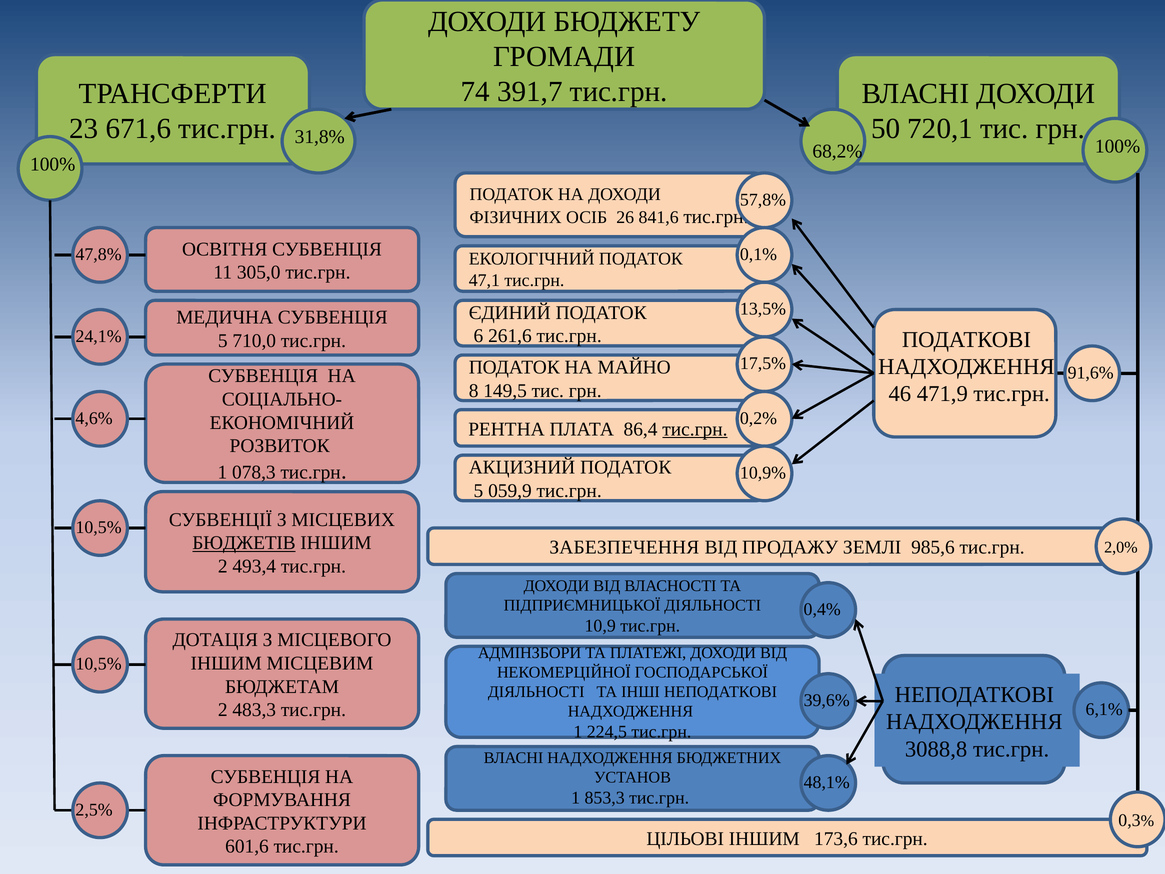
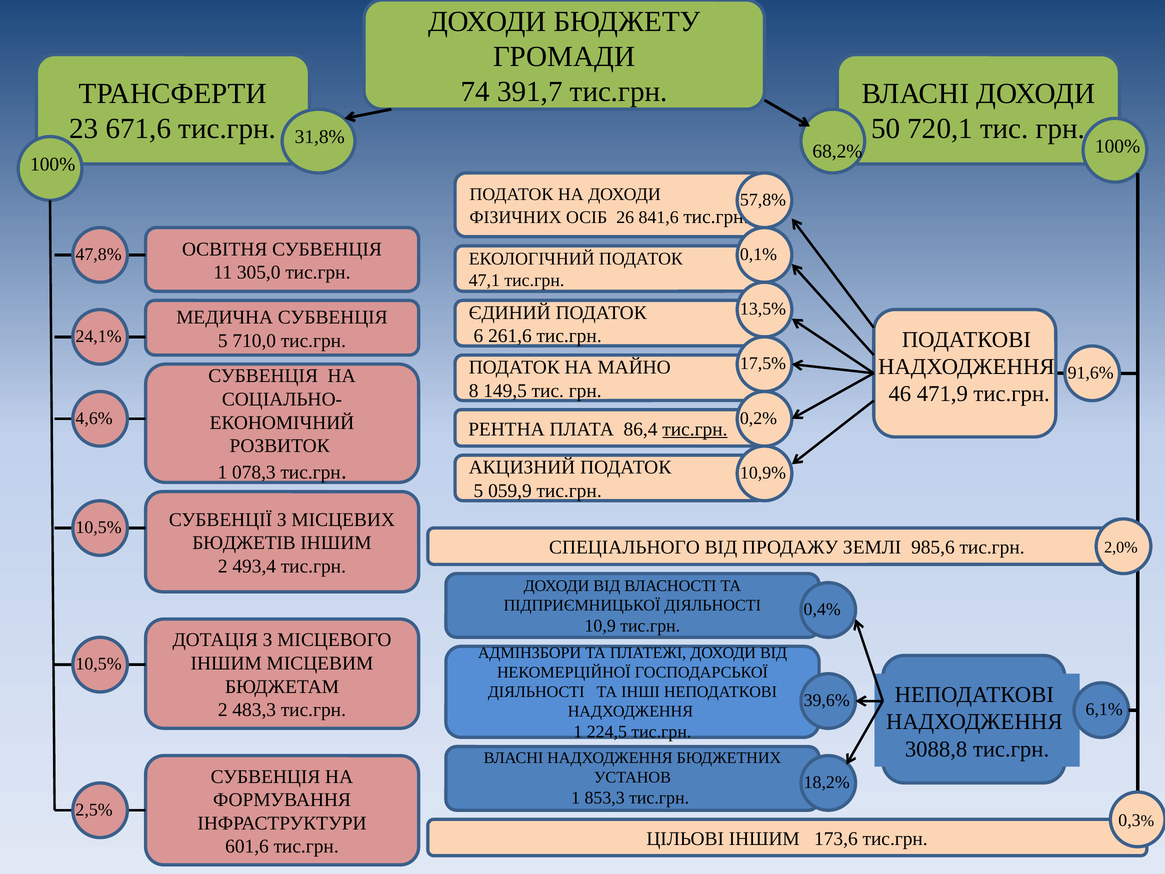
БЮДЖЕТІВ underline: present -> none
ЗАБЕЗПЕЧЕННЯ: ЗАБЕЗПЕЧЕННЯ -> СПЕЦІАЛЬНОГО
48,1%: 48,1% -> 18,2%
